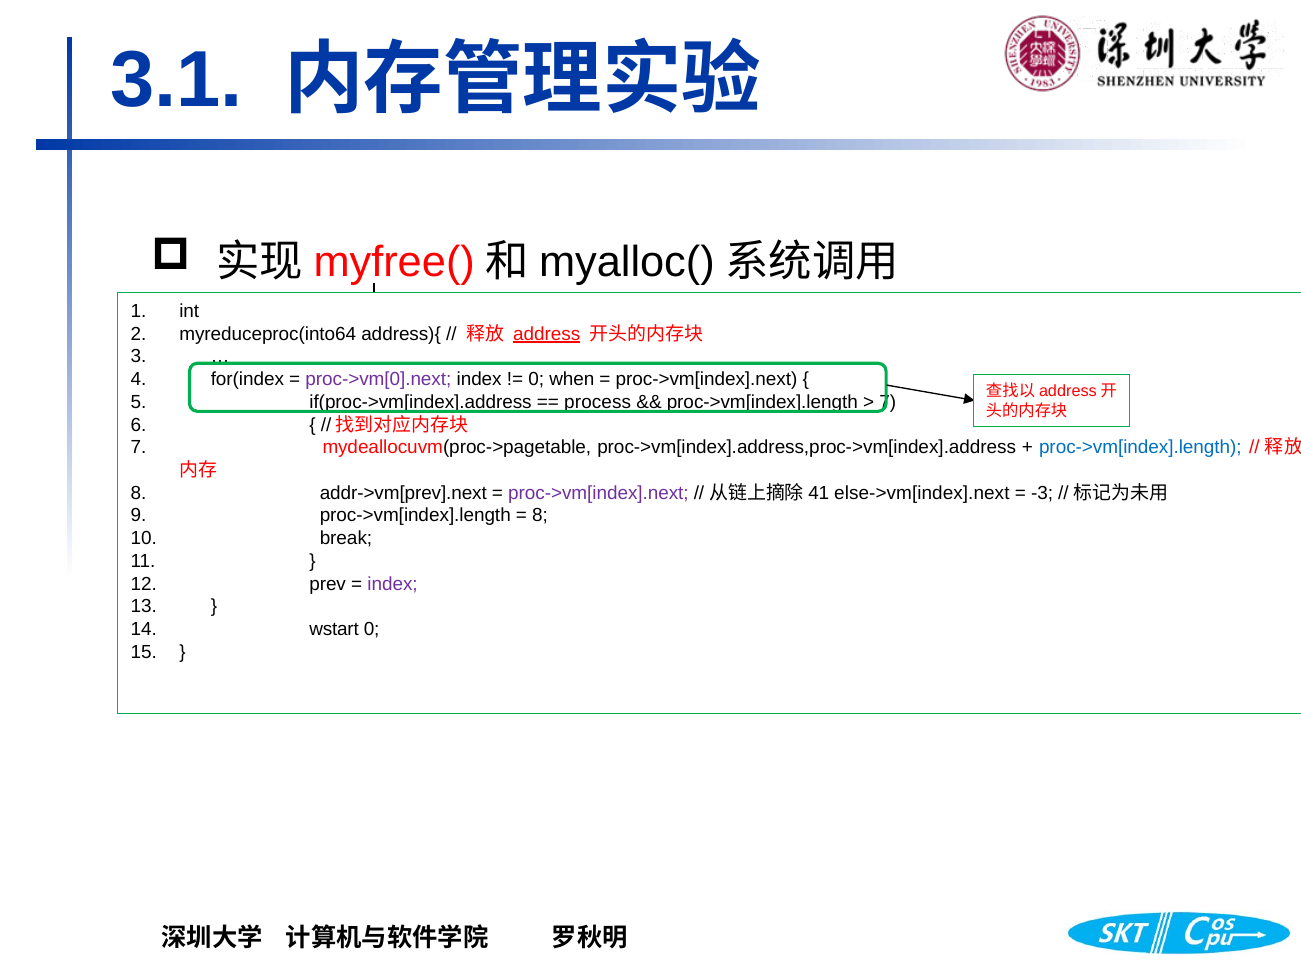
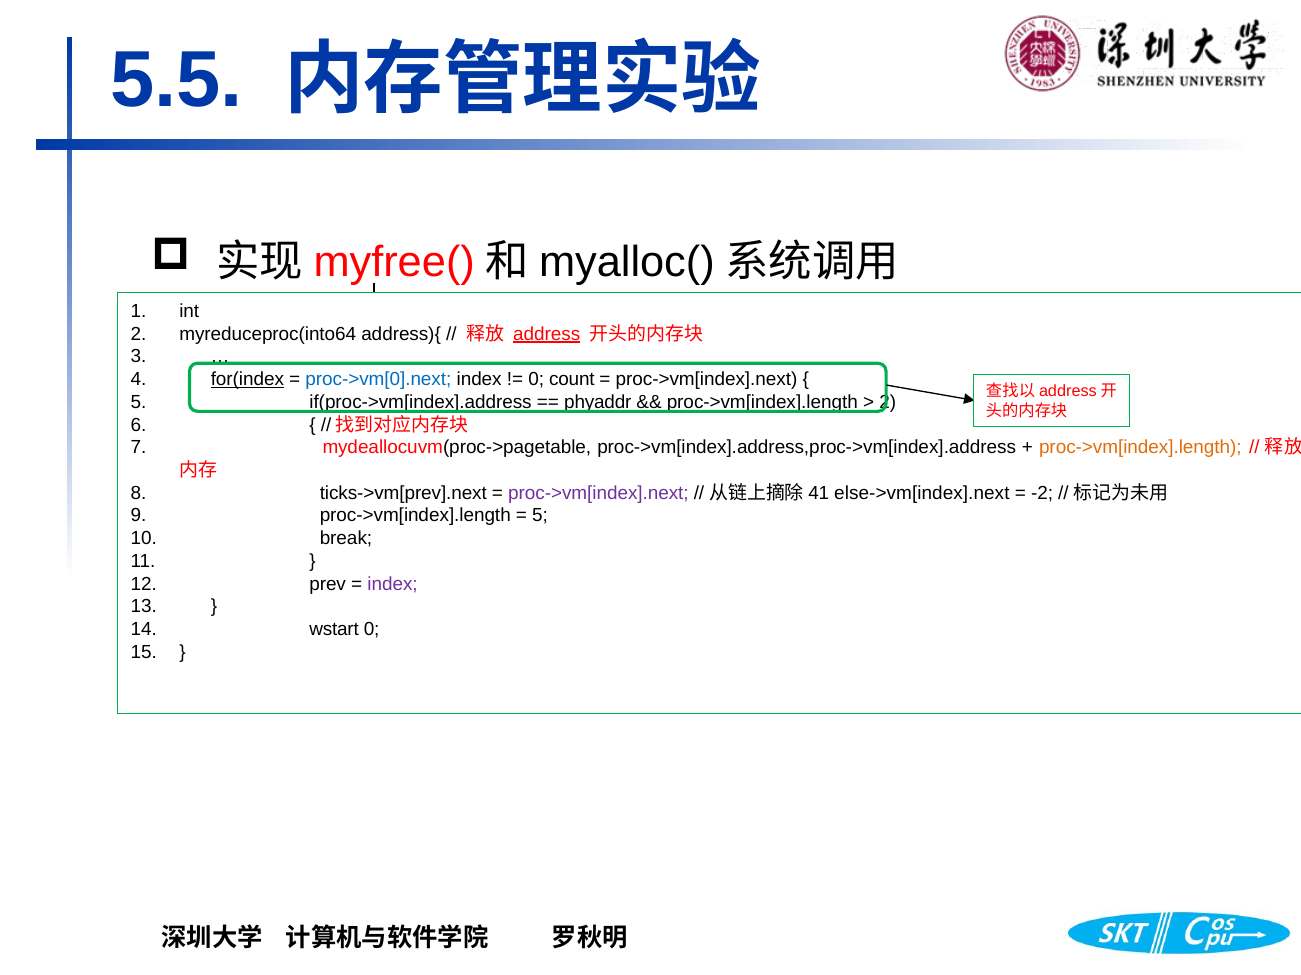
3.1: 3.1 -> 5.5
for(index underline: none -> present
proc->vm[0].next colour: purple -> blue
when: when -> count
process: process -> phyaddr
7 at (888, 402): 7 -> 2
proc->vm[index].length at (1140, 448) colour: blue -> orange
addr->vm[prev].next: addr->vm[prev].next -> ticks->vm[prev].next
-3: -3 -> -2
8 at (540, 516): 8 -> 5
